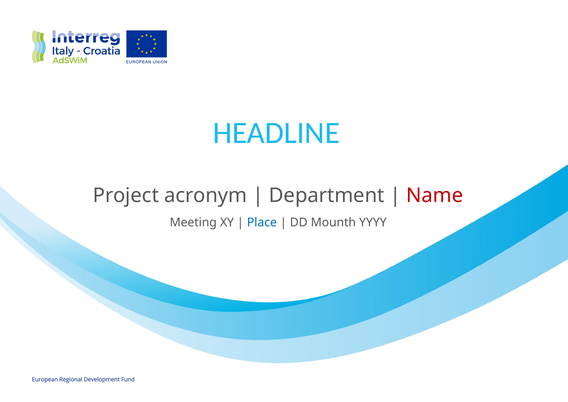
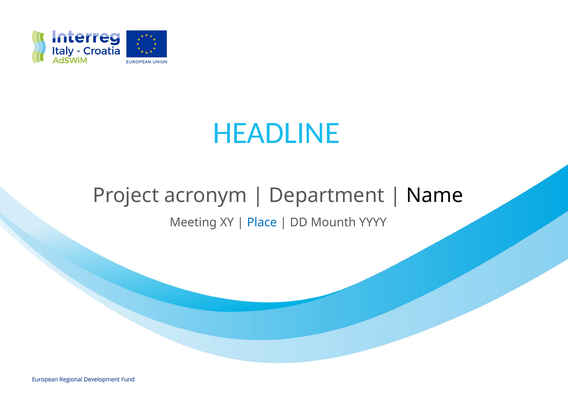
Name colour: red -> black
